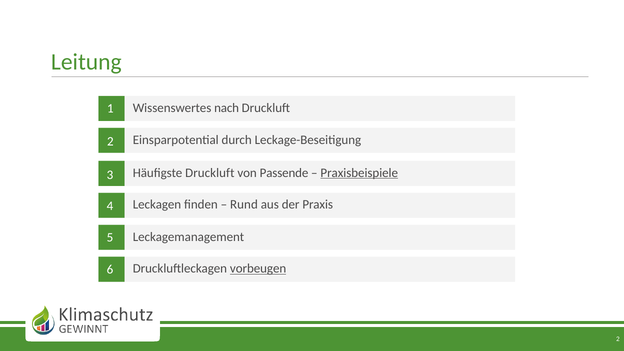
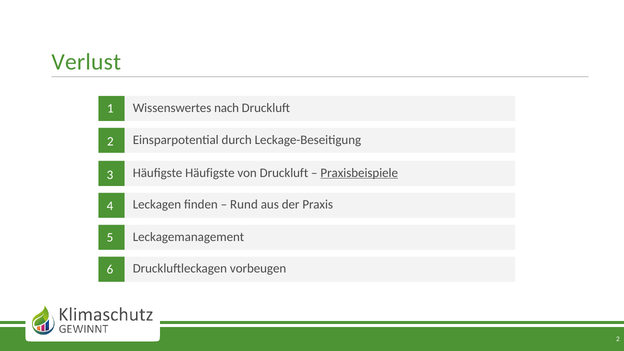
Leitung: Leitung -> Verlust
Häufigste Druckluft: Druckluft -> Häufigste
von Passende: Passende -> Druckluft
vorbeugen underline: present -> none
